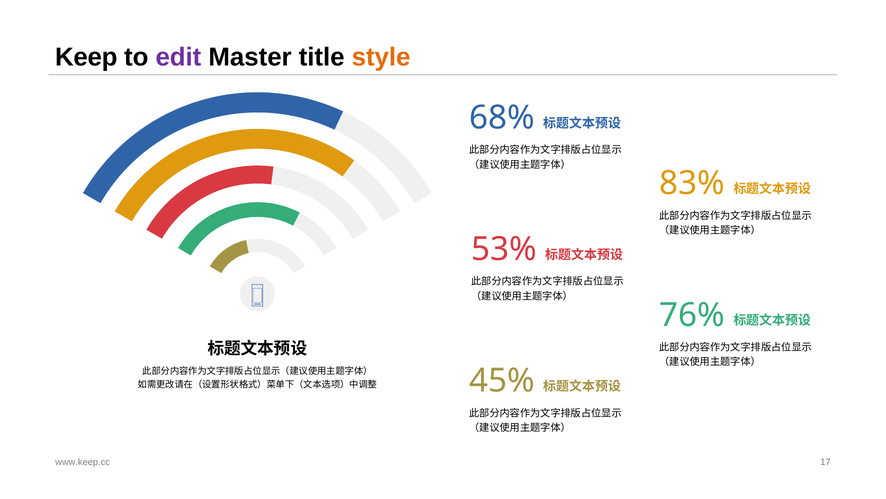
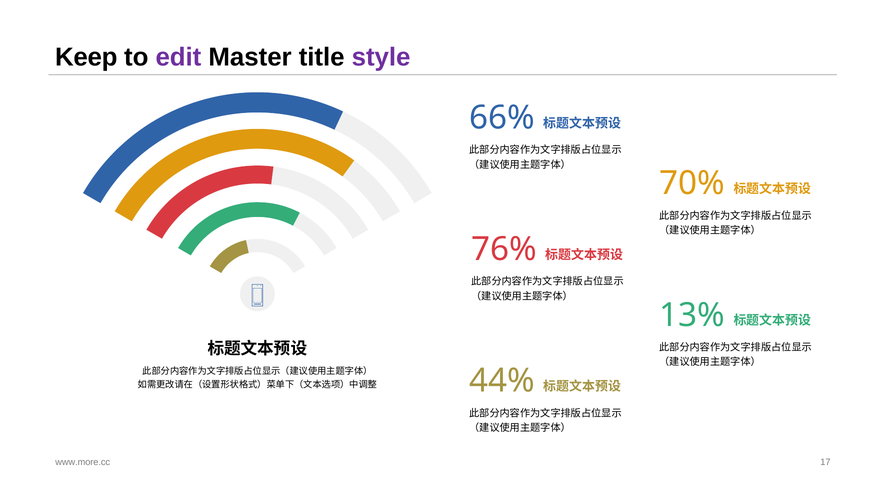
style colour: orange -> purple
68%: 68% -> 66%
83%: 83% -> 70%
53%: 53% -> 76%
76%: 76% -> 13%
45%: 45% -> 44%
www.keep.cc: www.keep.cc -> www.more.cc
